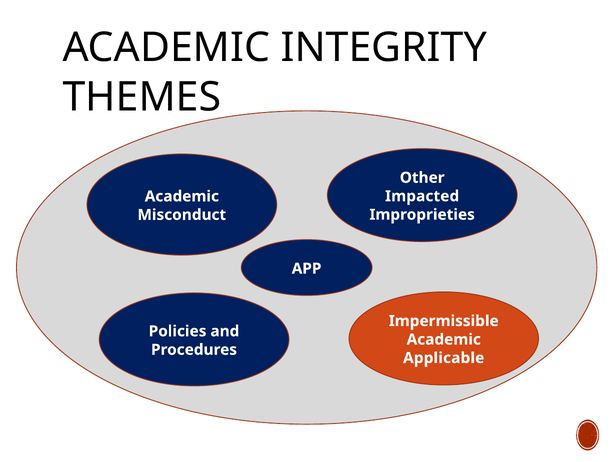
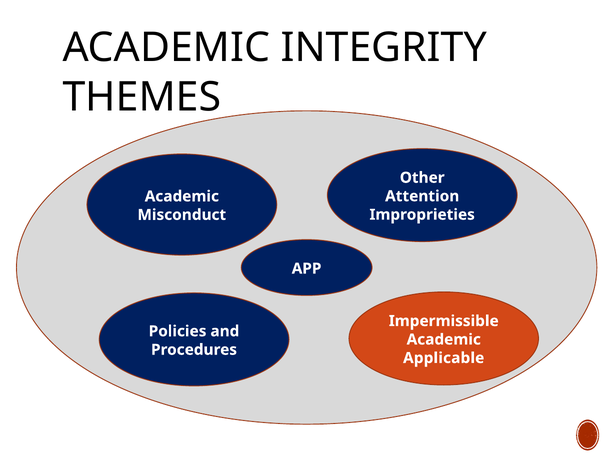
Impacted: Impacted -> Attention
